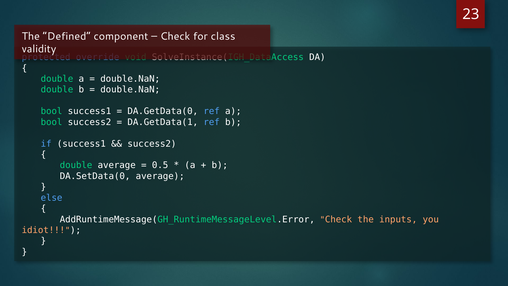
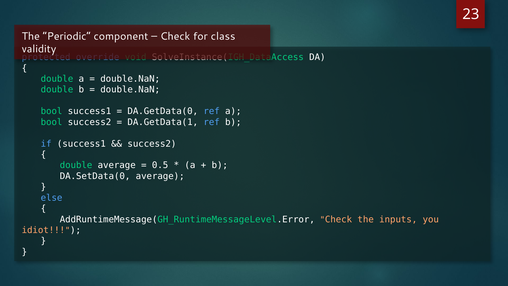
Defined: Defined -> Periodic
